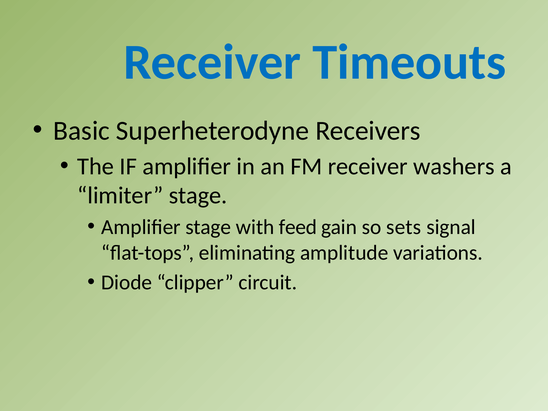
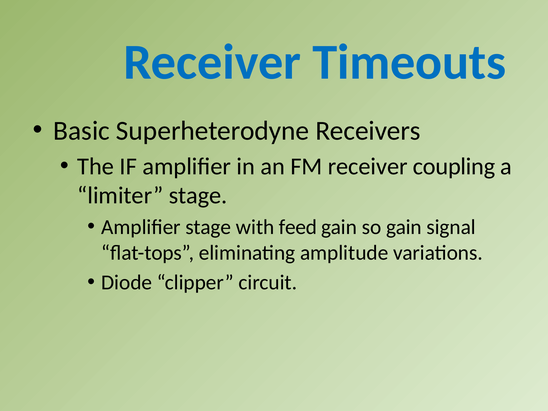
washers: washers -> coupling
so sets: sets -> gain
